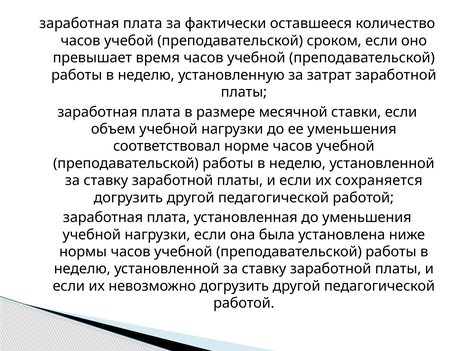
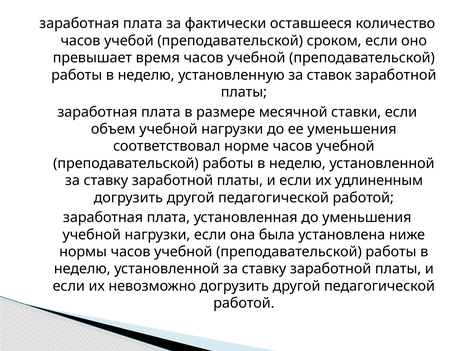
затрат: затрат -> ставок
сохраняется: сохраняется -> удлиненным
